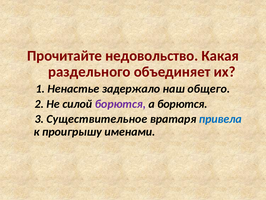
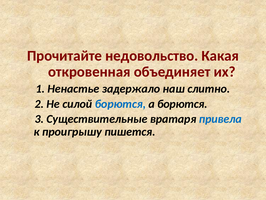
раздельного: раздельного -> откровенная
общего: общего -> слитно
борются at (120, 104) colour: purple -> blue
Существительное: Существительное -> Существительные
именами: именами -> пишется
